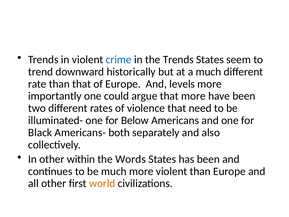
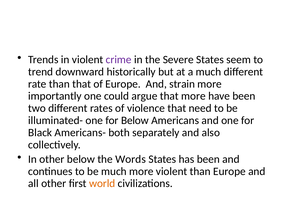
crime colour: blue -> purple
the Trends: Trends -> Severe
levels: levels -> strain
other within: within -> below
